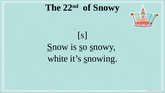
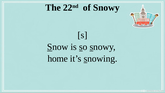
white: white -> home
